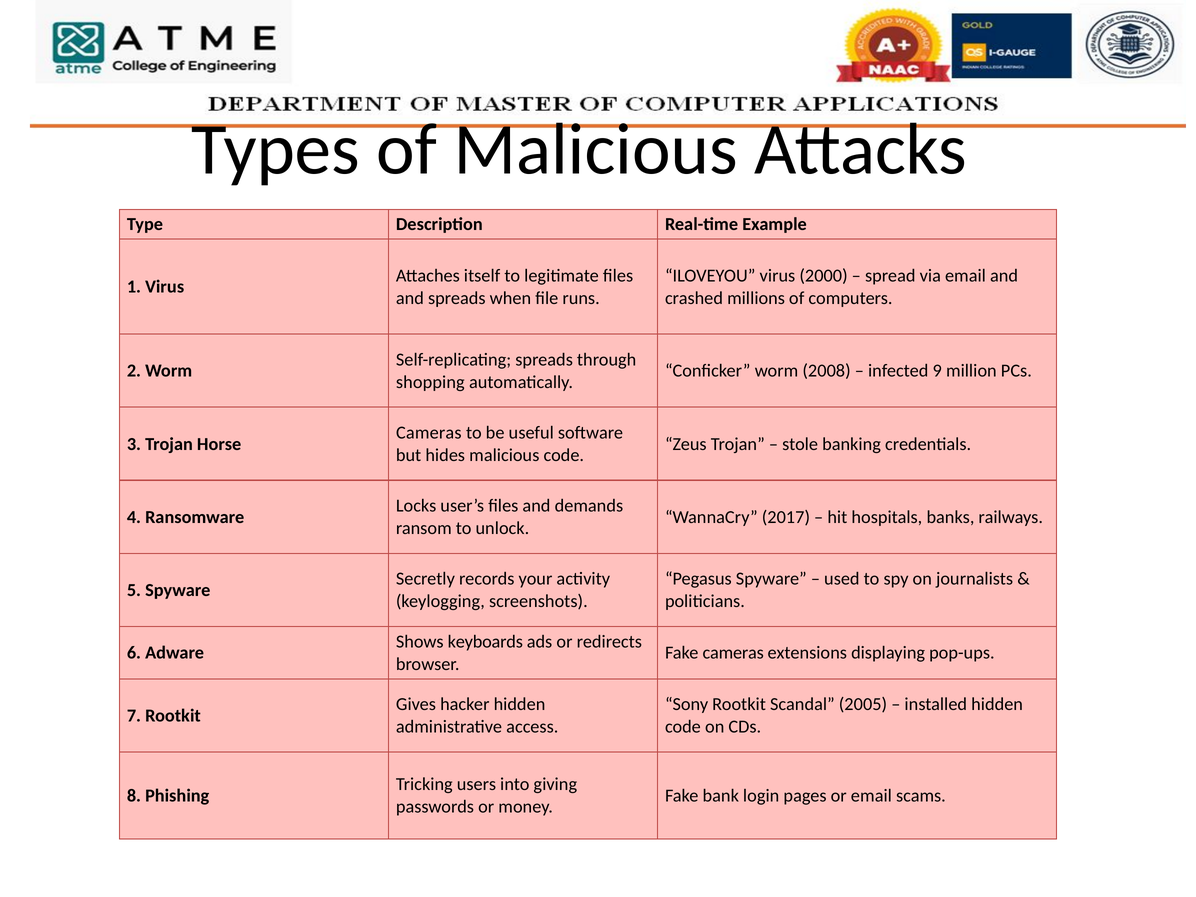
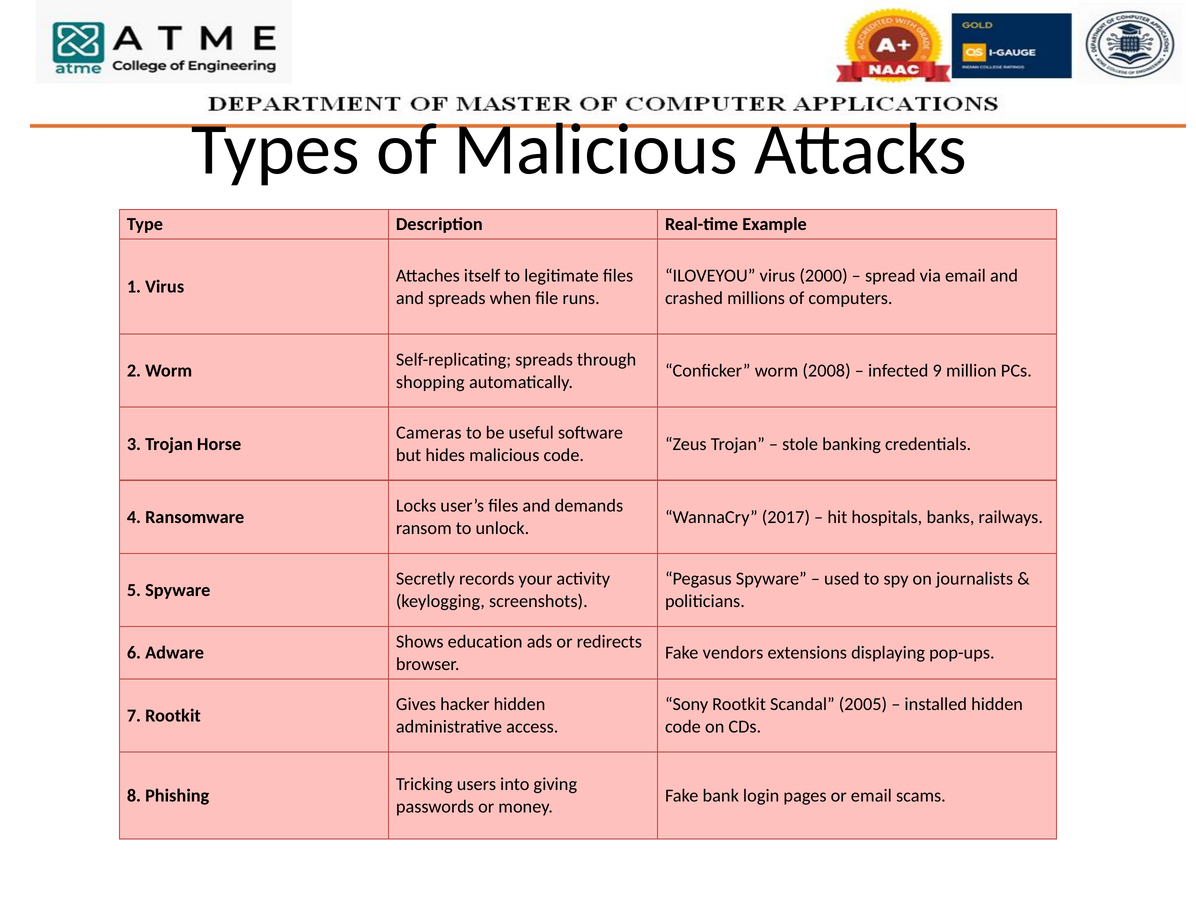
keyboards: keyboards -> education
Fake cameras: cameras -> vendors
